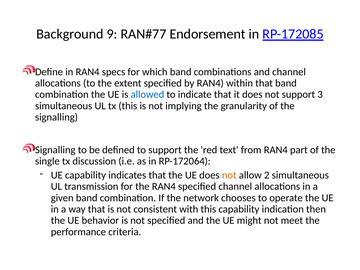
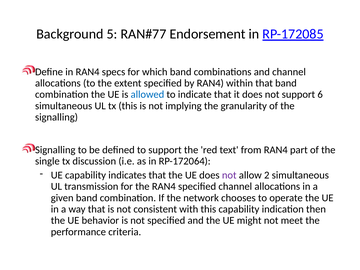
9: 9 -> 5
3: 3 -> 6
not at (229, 175) colour: orange -> purple
